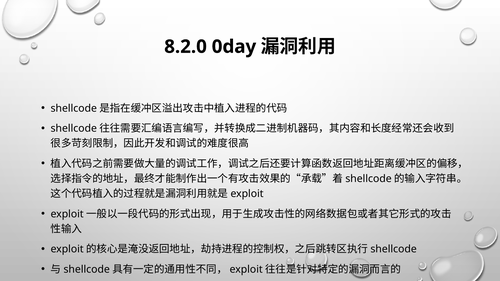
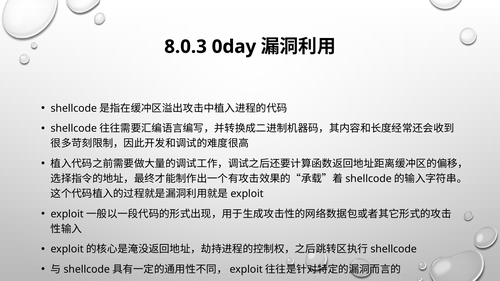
8.2.0: 8.2.0 -> 8.0.3
